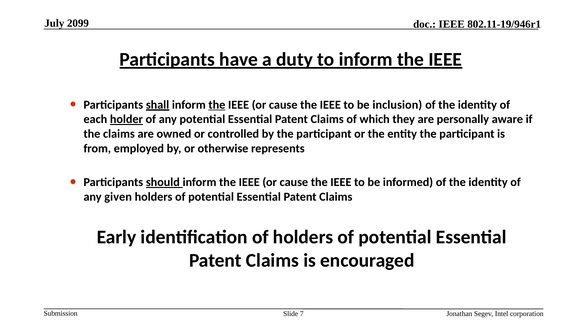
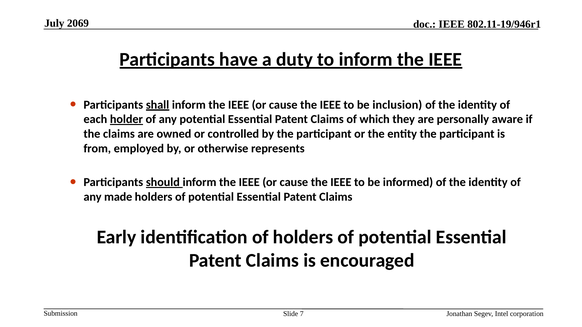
2099: 2099 -> 2069
the at (217, 105) underline: present -> none
given: given -> made
